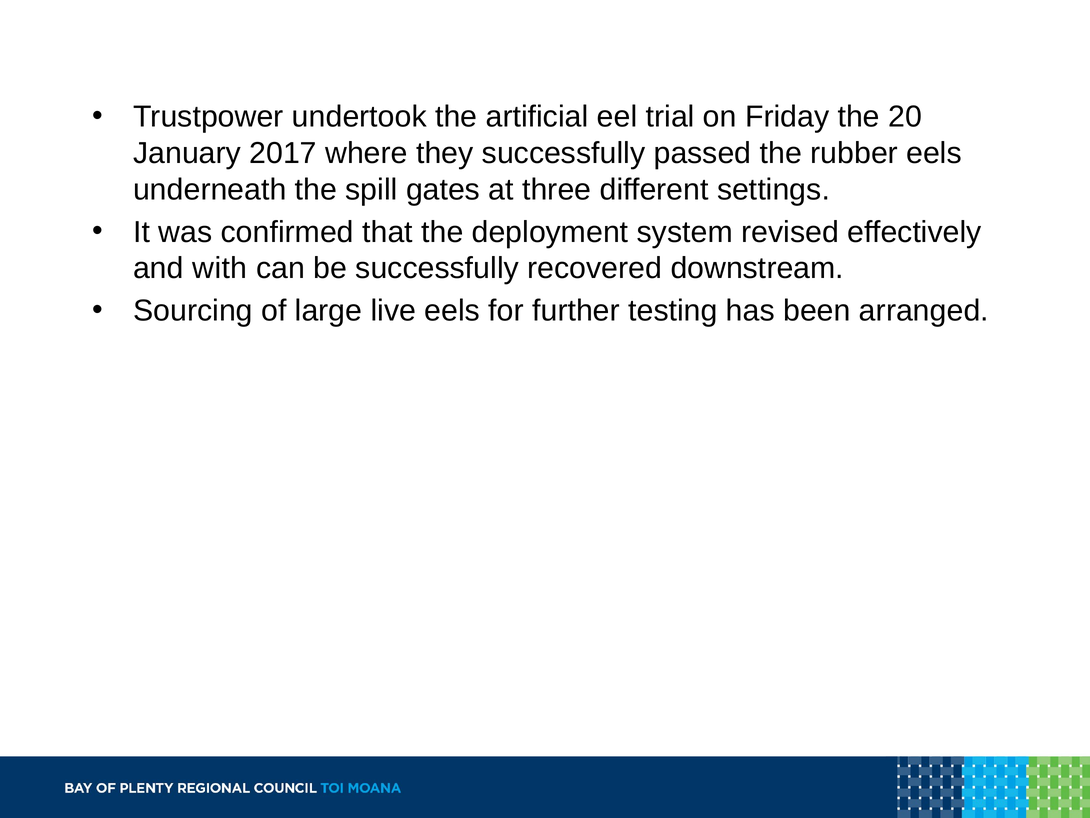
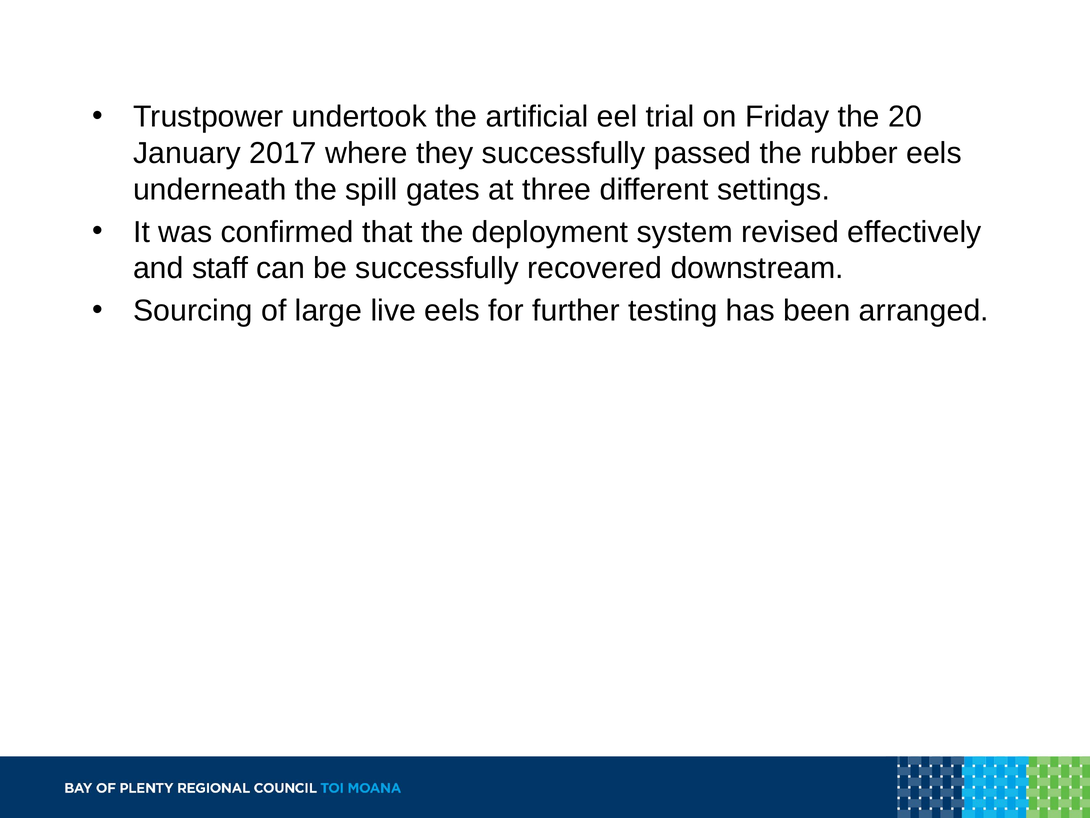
with: with -> staff
